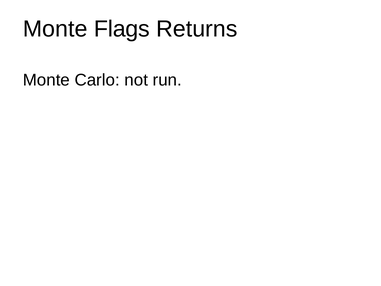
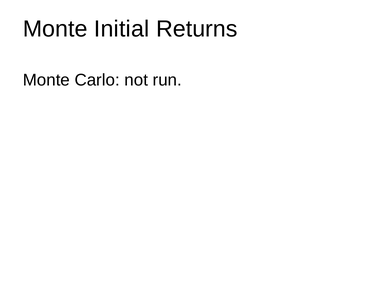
Flags: Flags -> Initial
